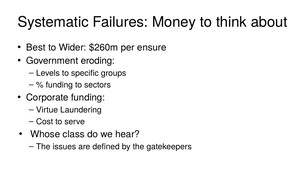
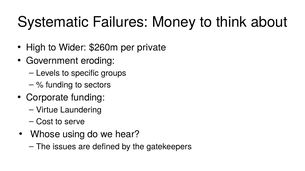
Best: Best -> High
ensure: ensure -> private
class: class -> using
